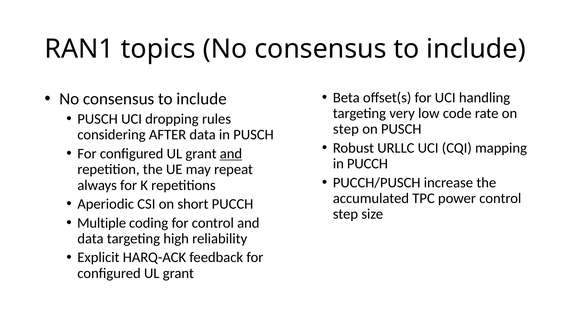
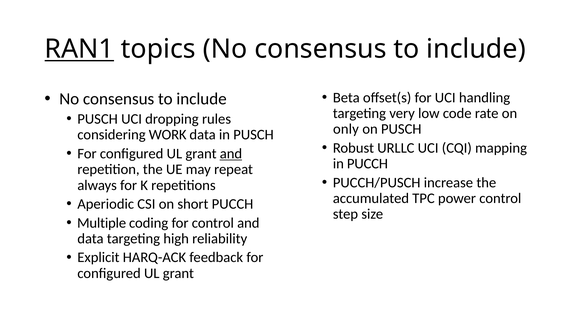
RAN1 underline: none -> present
step at (346, 129): step -> only
AFTER: AFTER -> WORK
